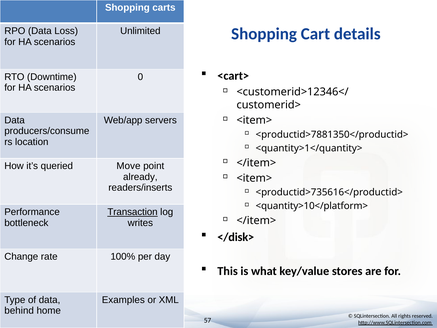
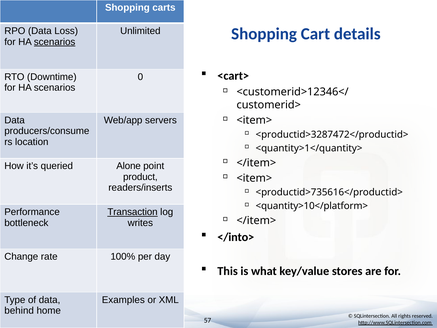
scenarios at (55, 42) underline: none -> present
<productid>7881350</productid>: <productid>7881350</productid> -> <productid>3287472</productid>
Move: Move -> Alone
already: already -> product
</disk>: </disk> -> </into>
